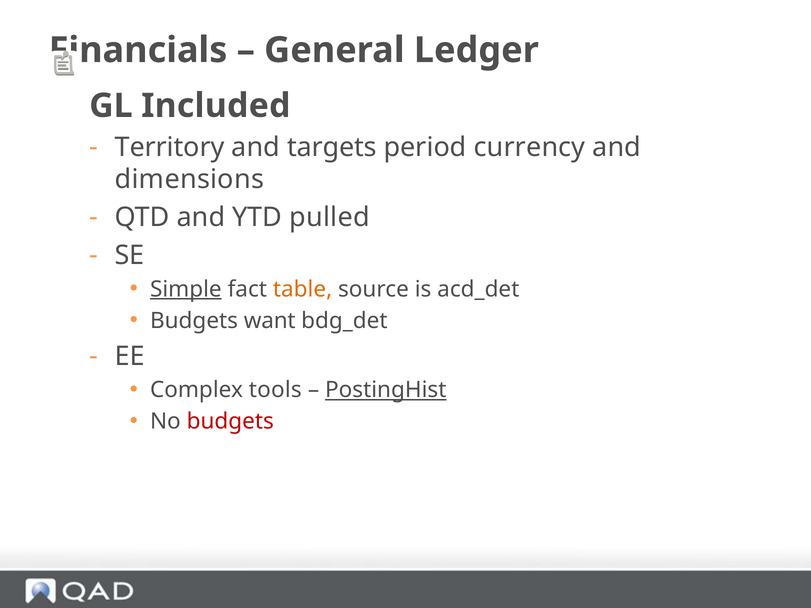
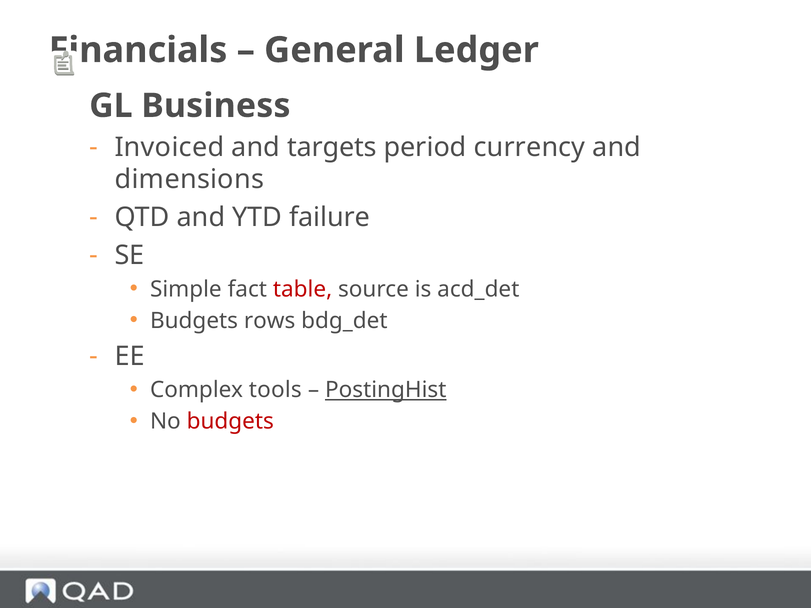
Included: Included -> Business
Territory: Territory -> Invoiced
pulled: pulled -> failure
Simple underline: present -> none
table colour: orange -> red
want: want -> rows
